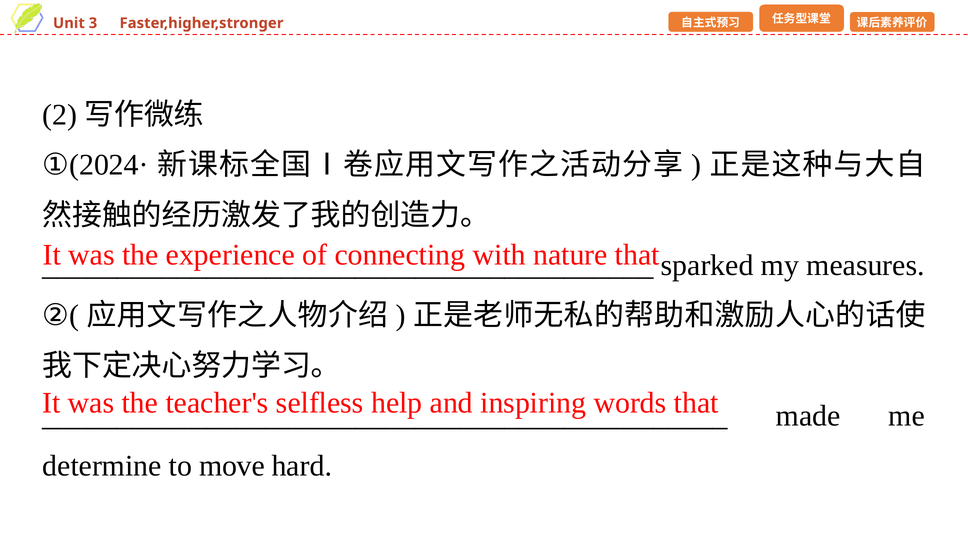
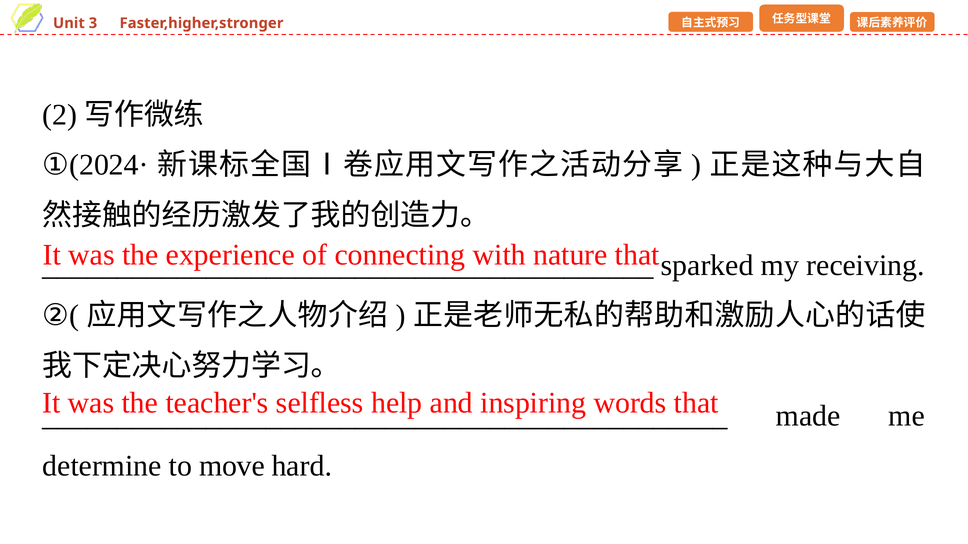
measures: measures -> receiving
